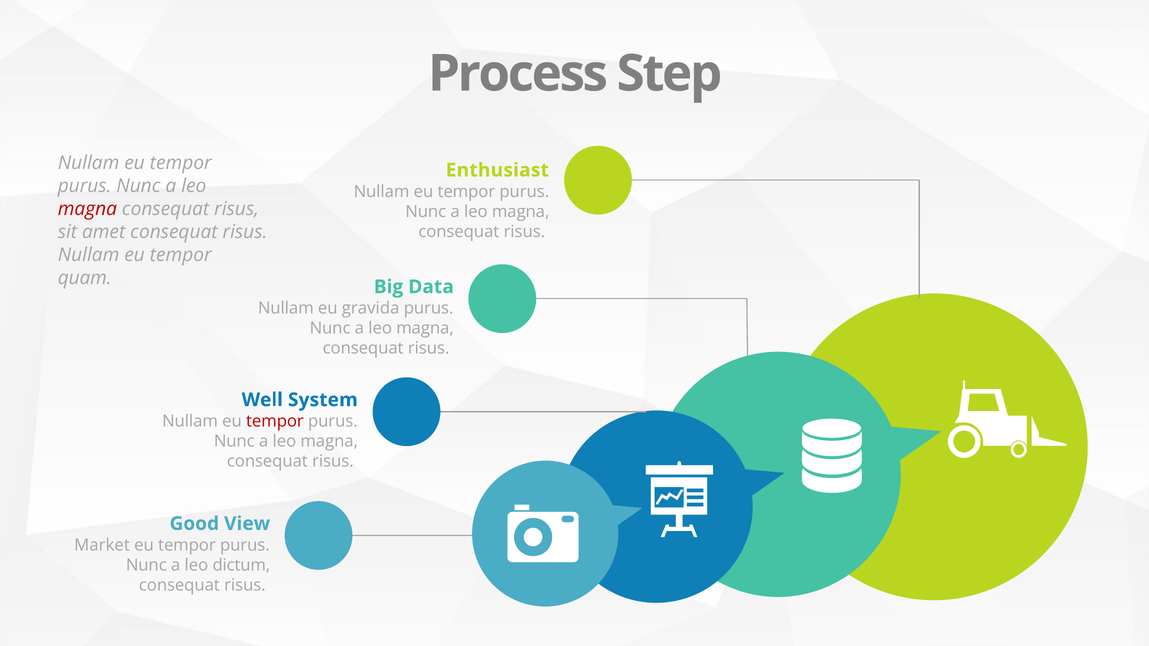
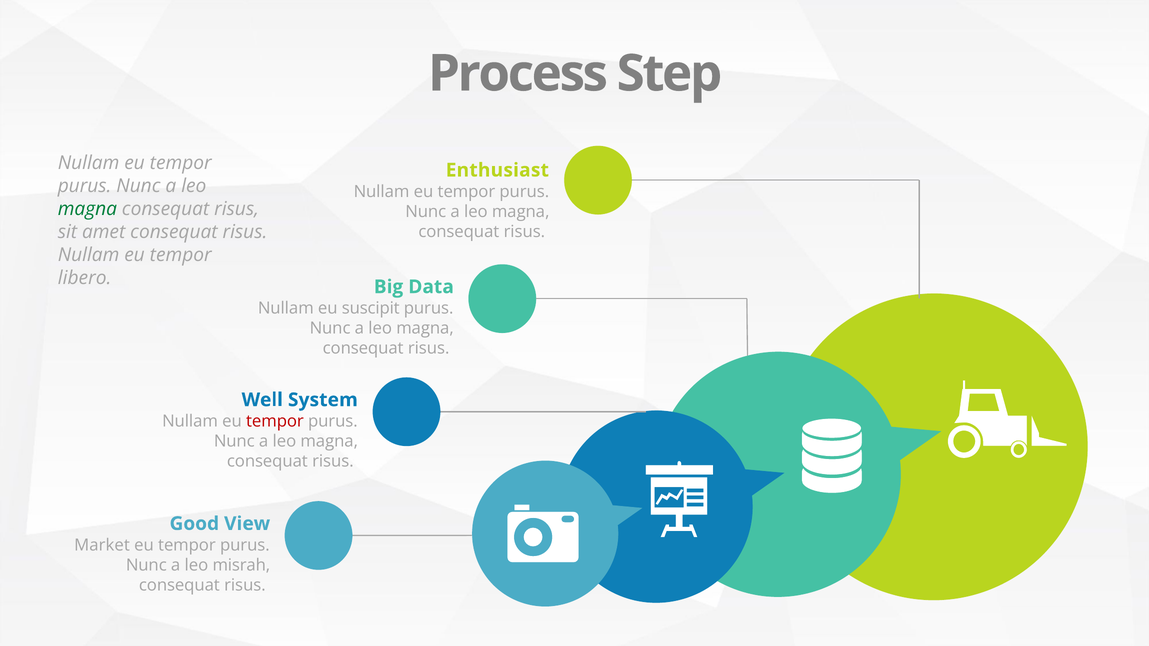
magna at (87, 209) colour: red -> green
quam: quam -> libero
gravida: gravida -> suscipit
dictum: dictum -> misrah
